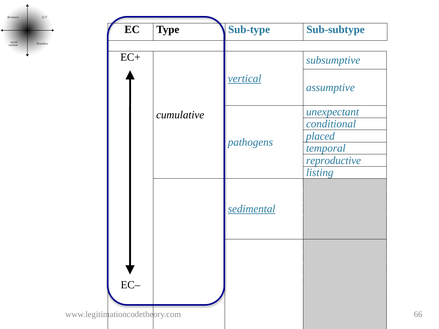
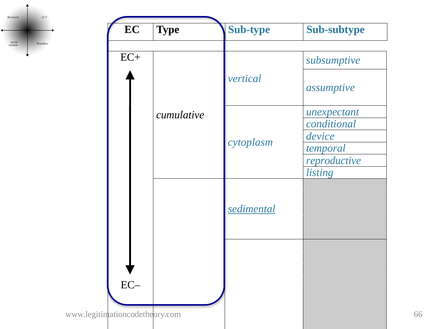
vertical underline: present -> none
placed: placed -> device
pathogens: pathogens -> cytoplasm
